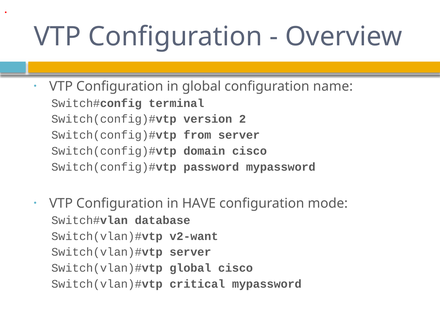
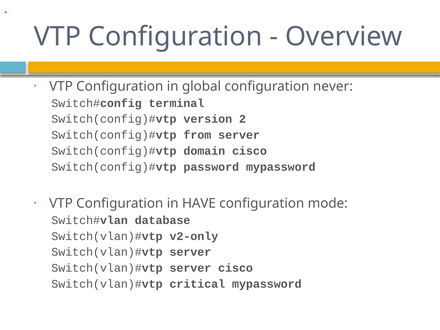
name: name -> never
v2-want: v2-want -> v2-only
global at (190, 268): global -> server
